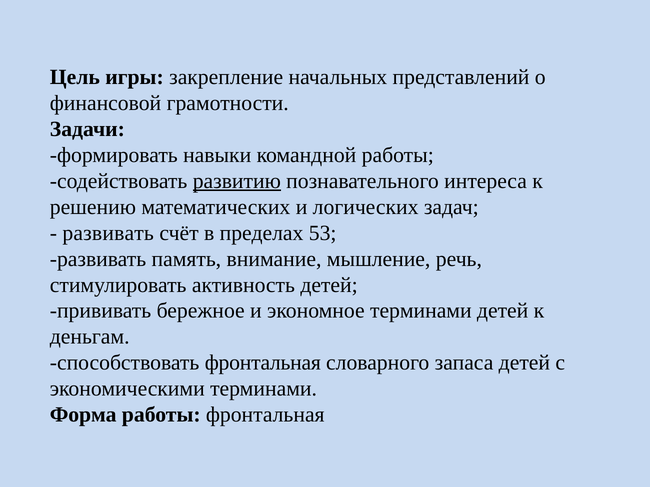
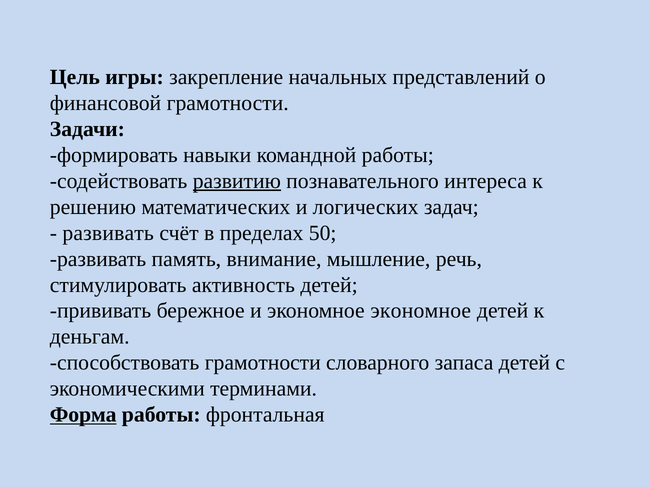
53: 53 -> 50
экономное терминами: терминами -> экономное
способствовать фронтальная: фронтальная -> грамотности
Форма underline: none -> present
